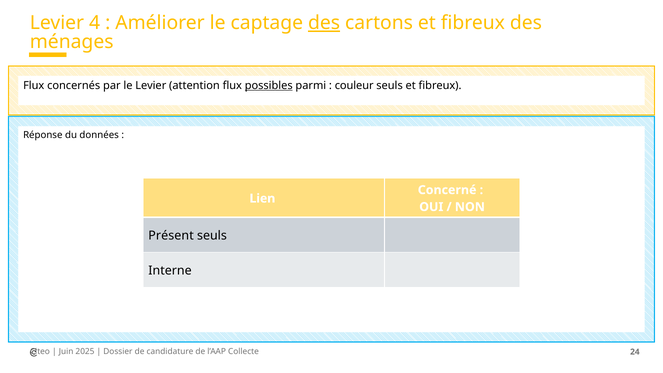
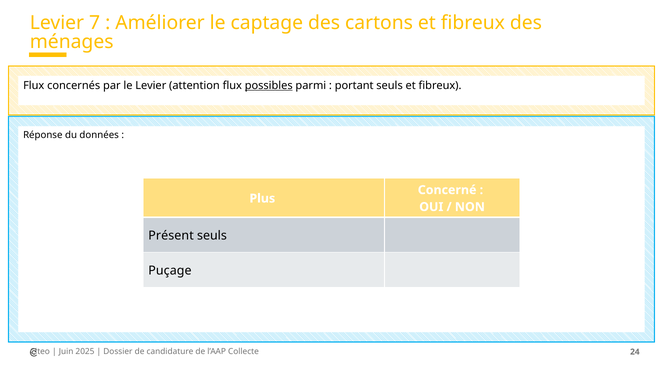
4: 4 -> 7
des at (324, 23) underline: present -> none
couleur: couleur -> portant
Lien: Lien -> Plus
Interne: Interne -> Puçage
